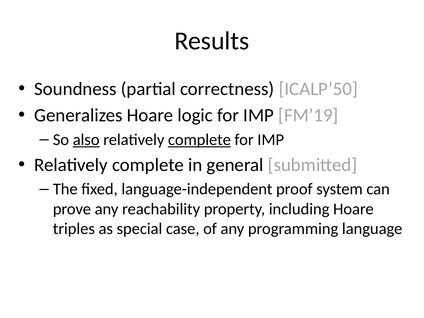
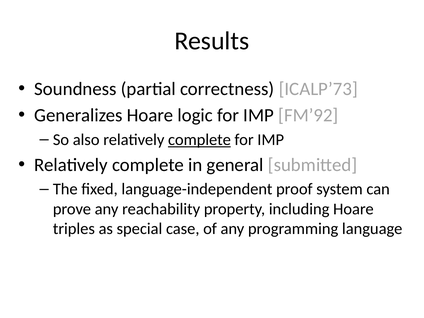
ICALP’50: ICALP’50 -> ICALP’73
FM’19: FM’19 -> FM’92
also underline: present -> none
